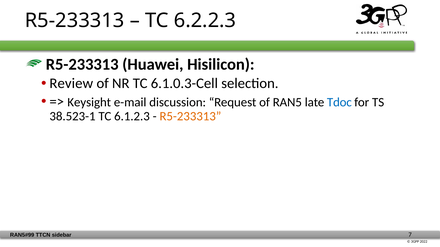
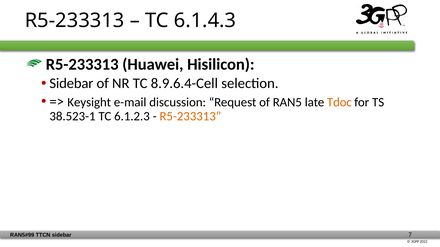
6.2.2.3: 6.2.2.3 -> 6.1.4.3
Review at (71, 84): Review -> Sidebar
6.1.0.3-Cell: 6.1.0.3-Cell -> 8.9.6.4-Cell
Tdoc colour: blue -> orange
